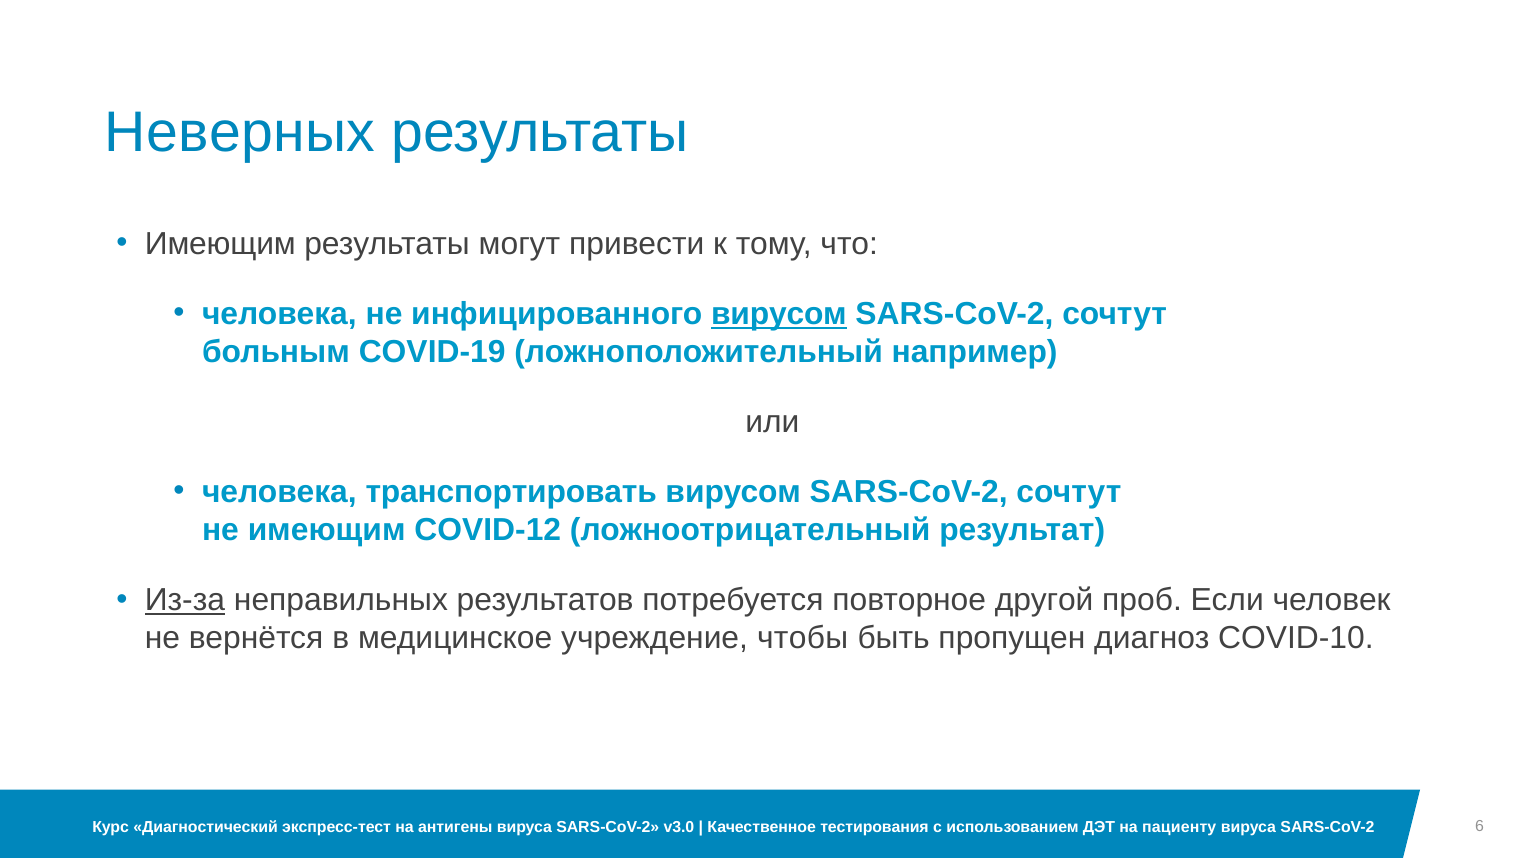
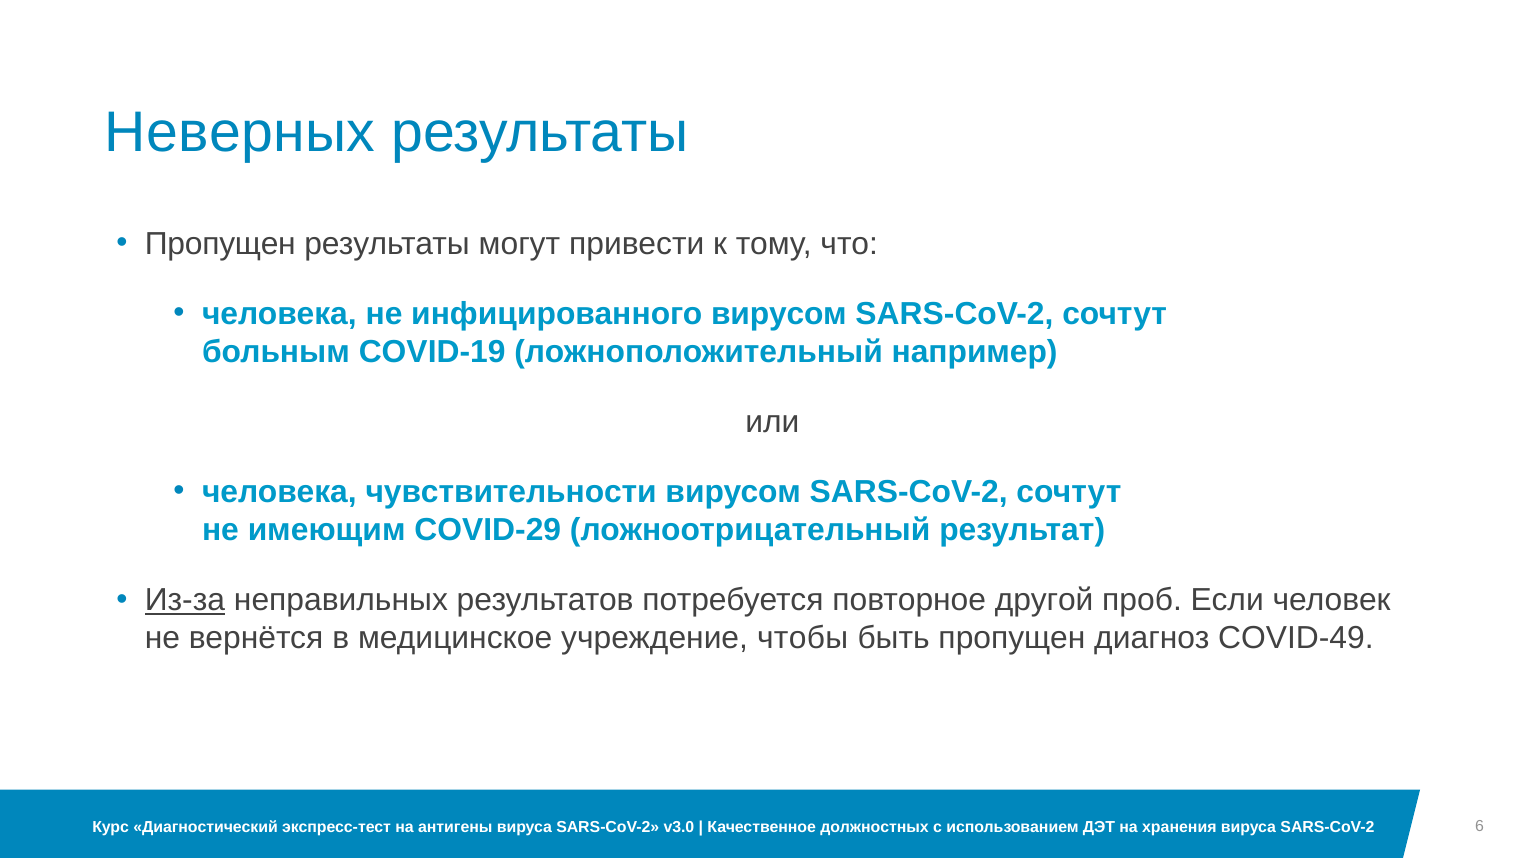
Имеющим at (220, 244): Имеющим -> Пропущен
вирусом at (779, 314) underline: present -> none
транспортировать: транспортировать -> чувствительности
COVID-12: COVID-12 -> COVID-29
COVID-10: COVID-10 -> COVID-49
тестирования: тестирования -> должностных
пациенту: пациенту -> хранения
